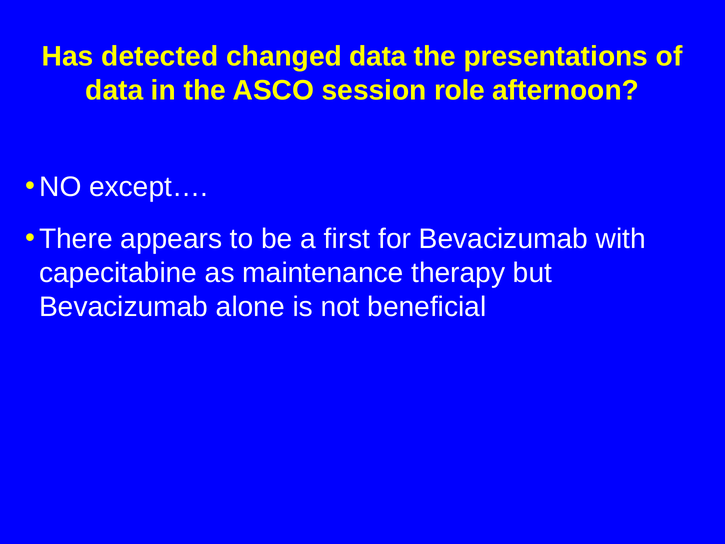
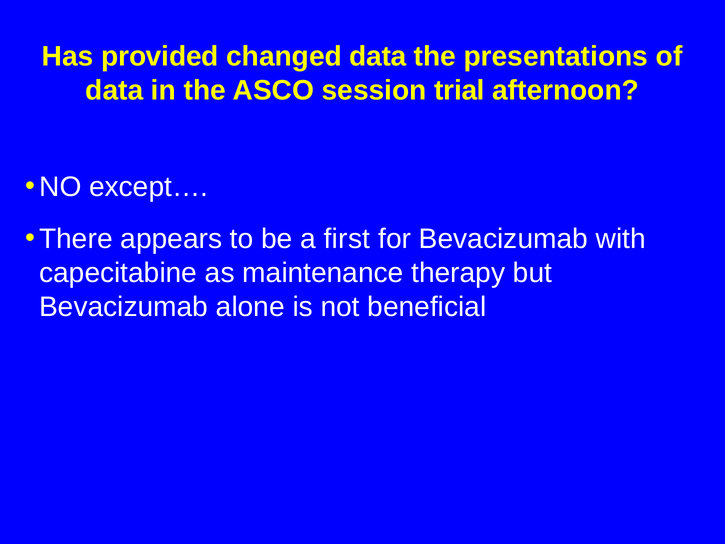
detected: detected -> provided
role: role -> trial
